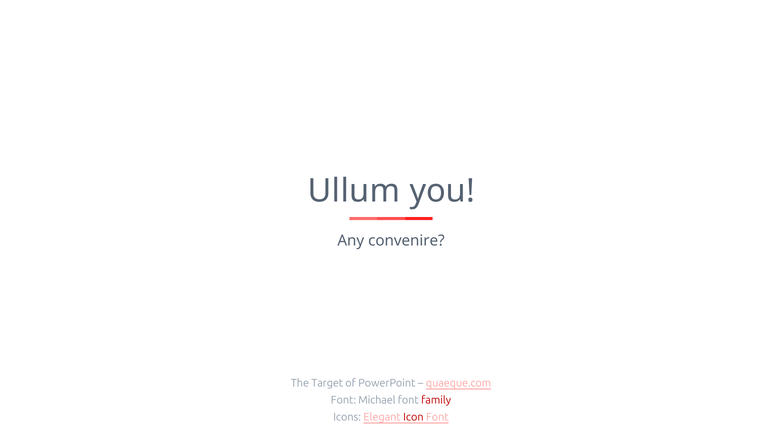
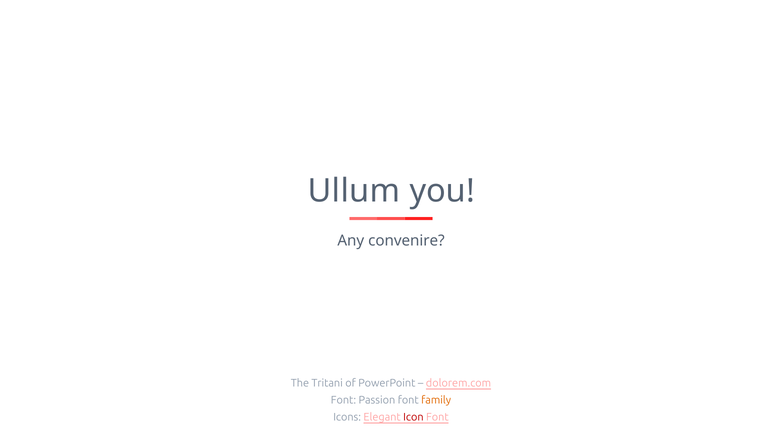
Target: Target -> Tritani
quaeque.com: quaeque.com -> dolorem.com
Michael: Michael -> Passion
family colour: red -> orange
